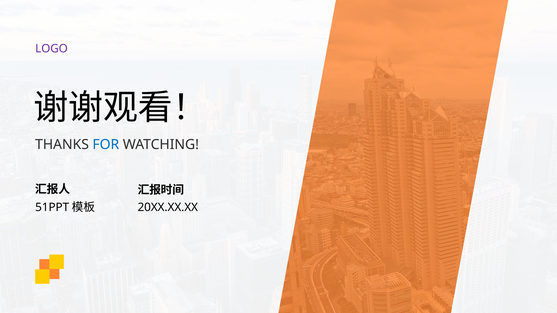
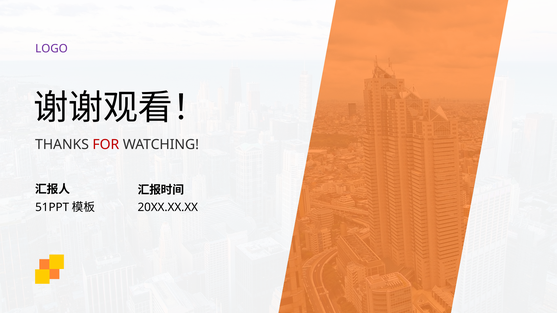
FOR colour: blue -> red
